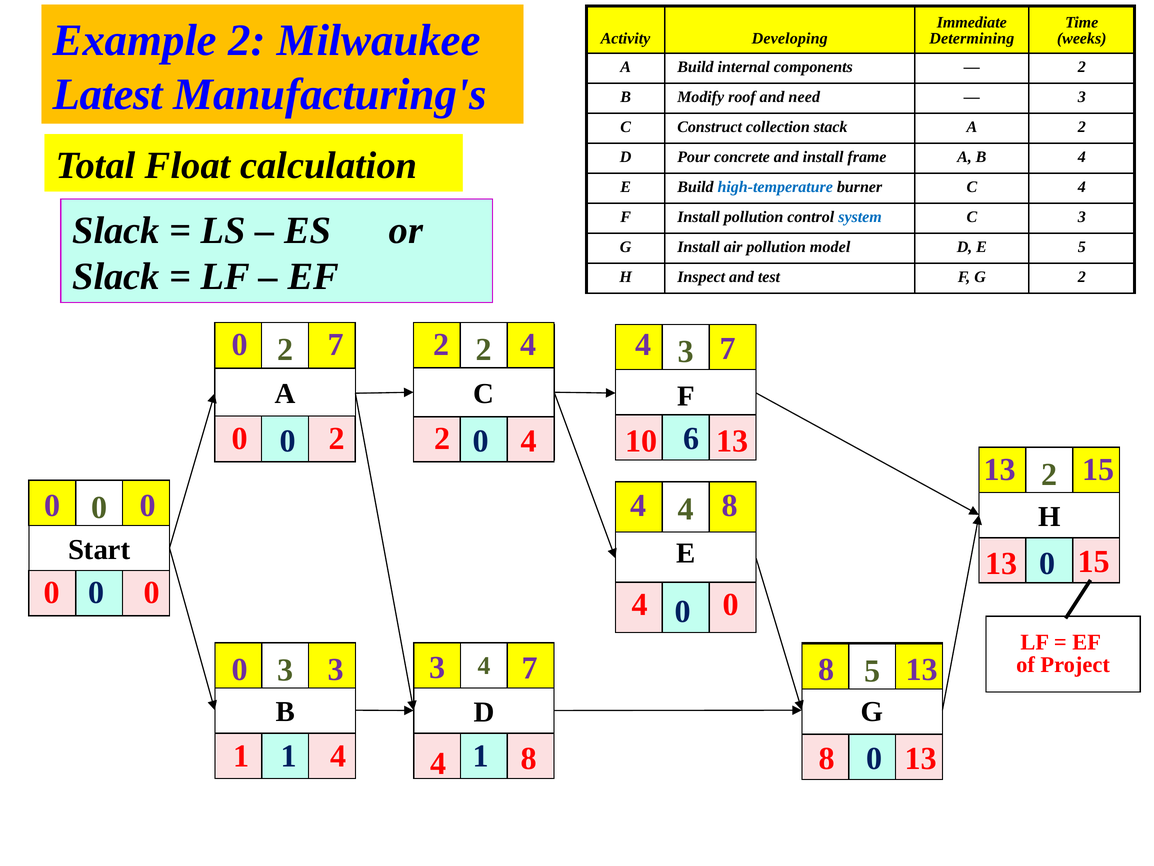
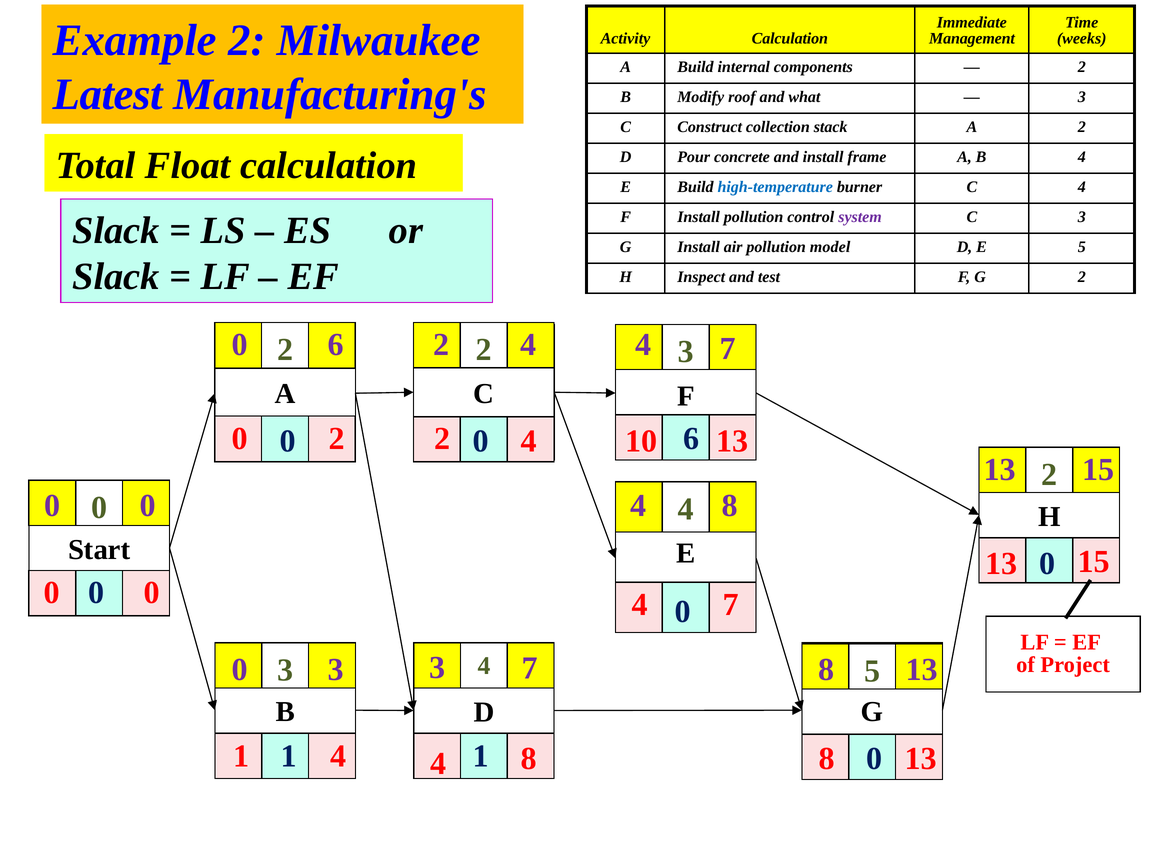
Activity Developing: Developing -> Calculation
Determining: Determining -> Management
need: need -> what
system colour: blue -> purple
0 7: 7 -> 6
0 at (731, 604): 0 -> 7
